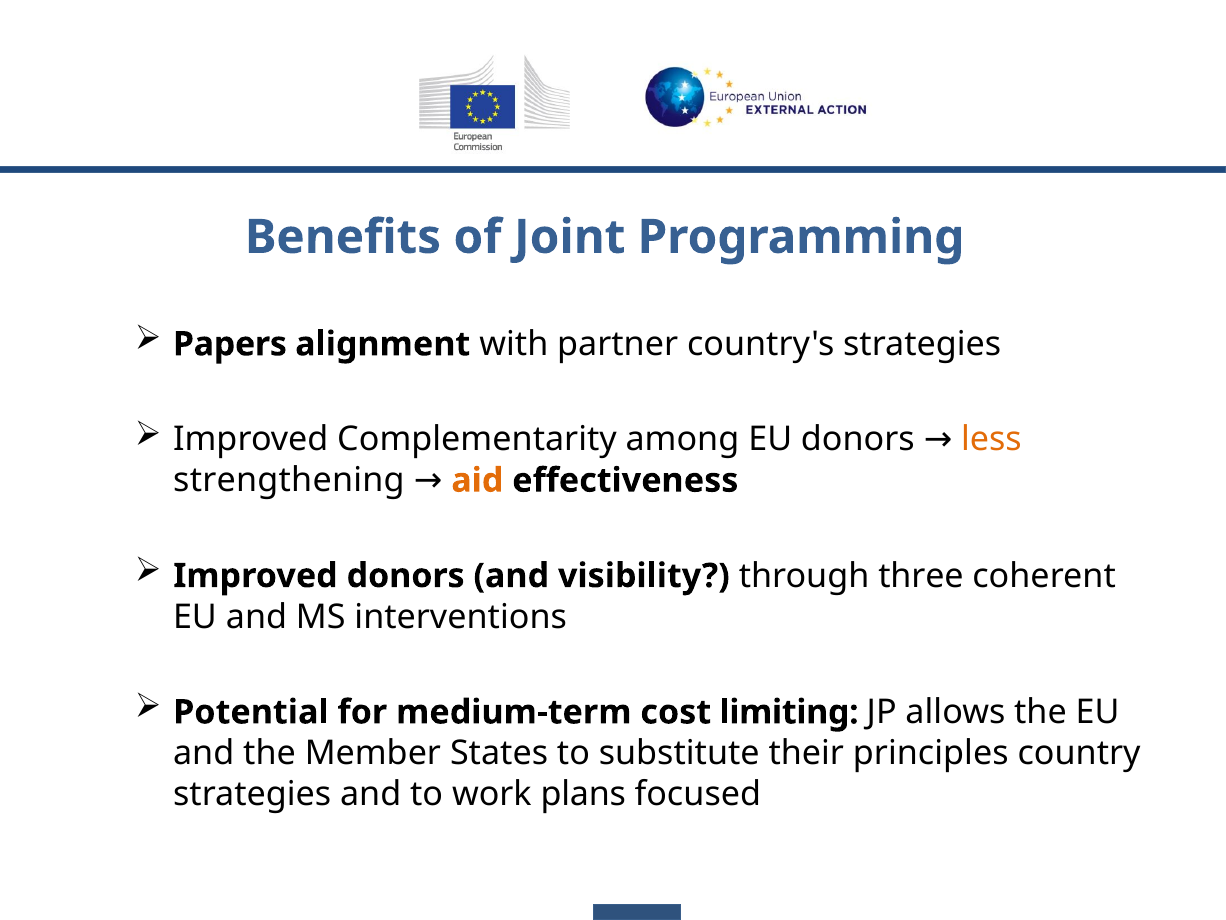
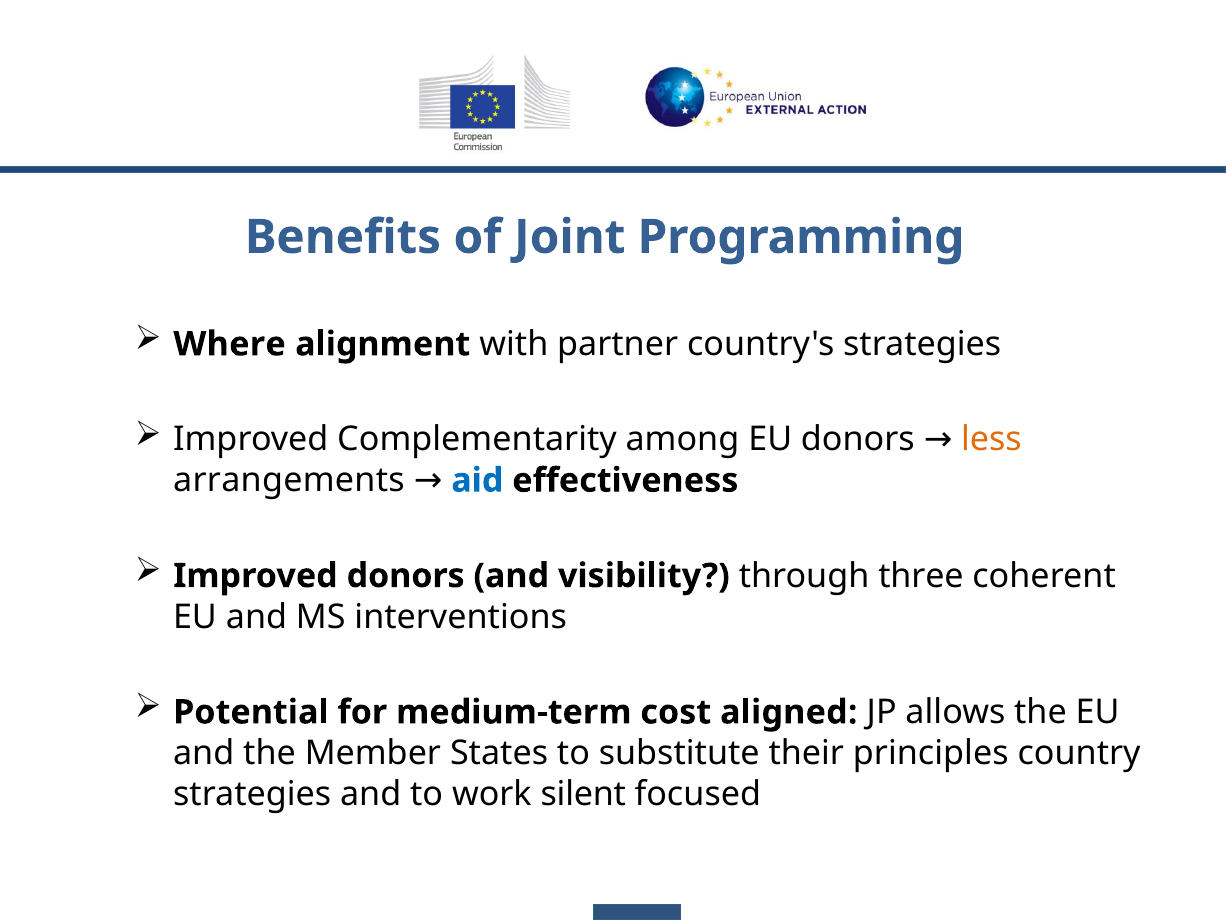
Papers: Papers -> Where
strengthening: strengthening -> arrangements
aid colour: orange -> blue
limiting: limiting -> aligned
plans: plans -> silent
